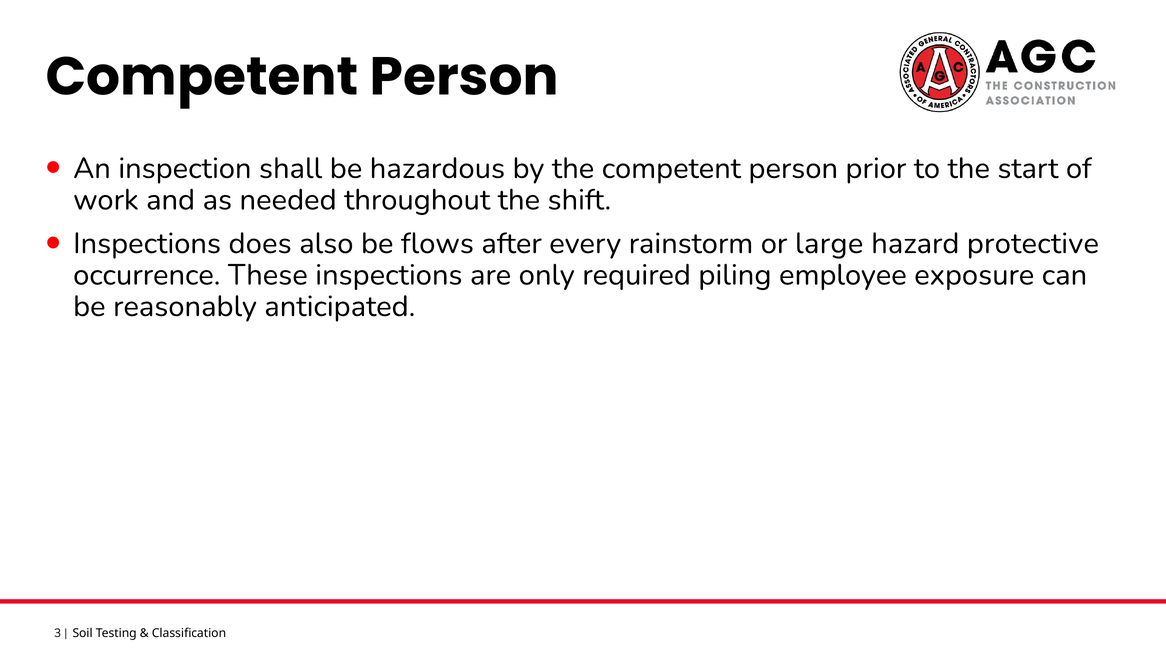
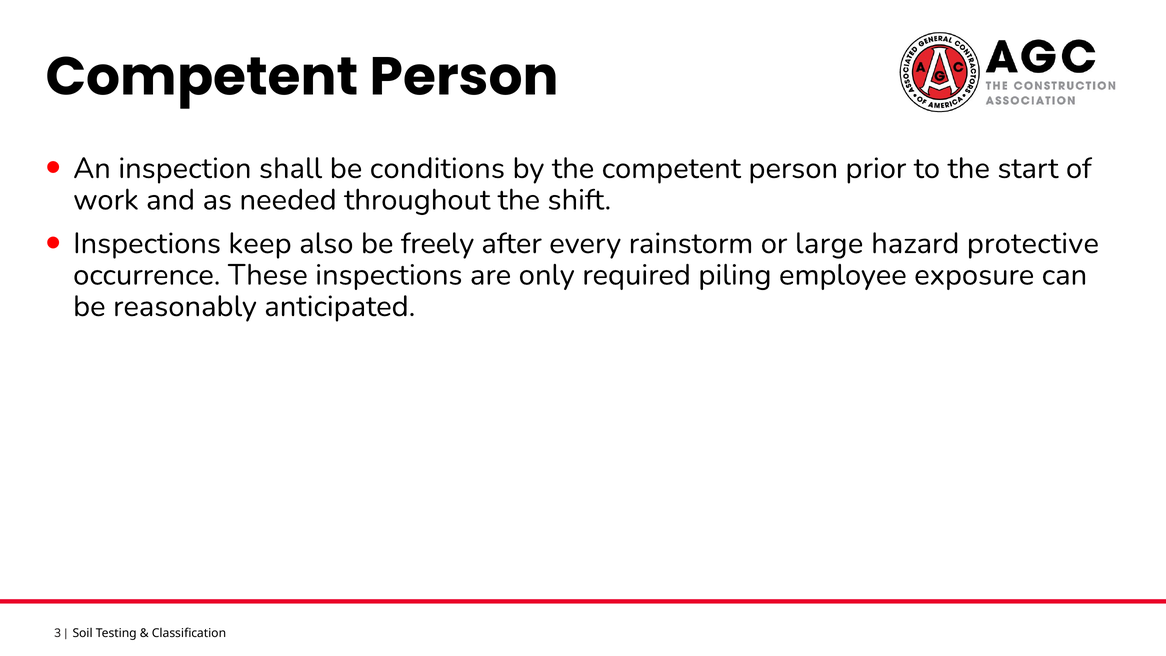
hazardous: hazardous -> conditions
does: does -> keep
flows: flows -> freely
